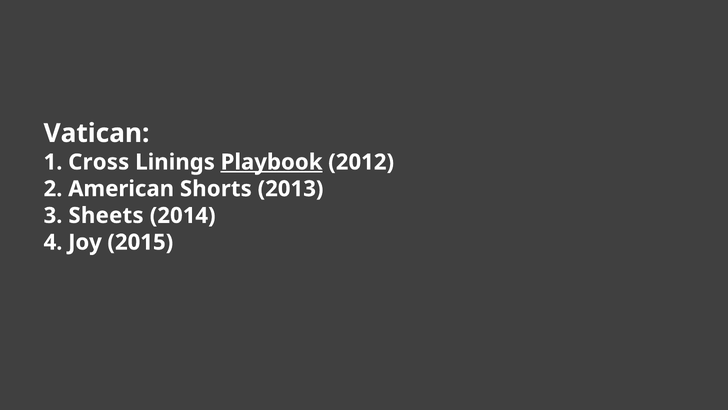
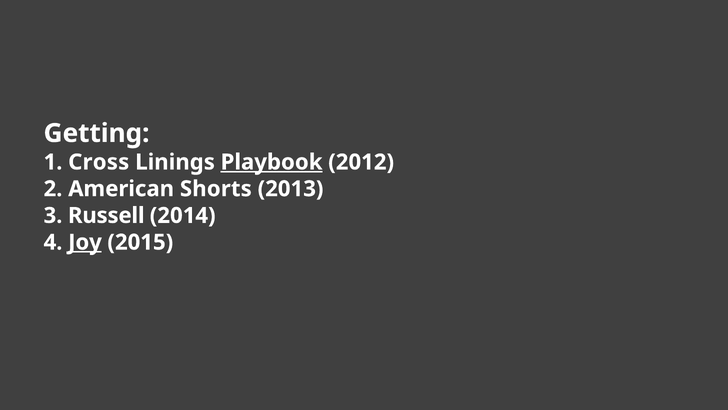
Vatican: Vatican -> Getting
Sheets: Sheets -> Russell
Joy underline: none -> present
